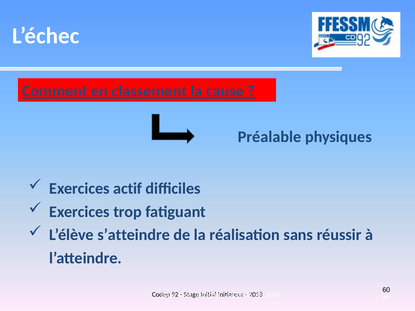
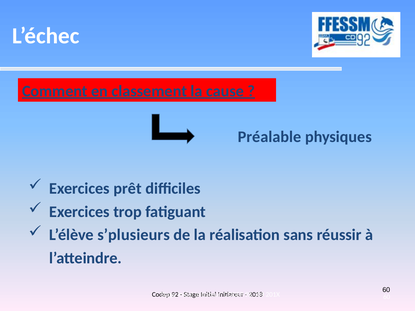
actif: actif -> prêt
s’atteindre: s’atteindre -> s’plusieurs
